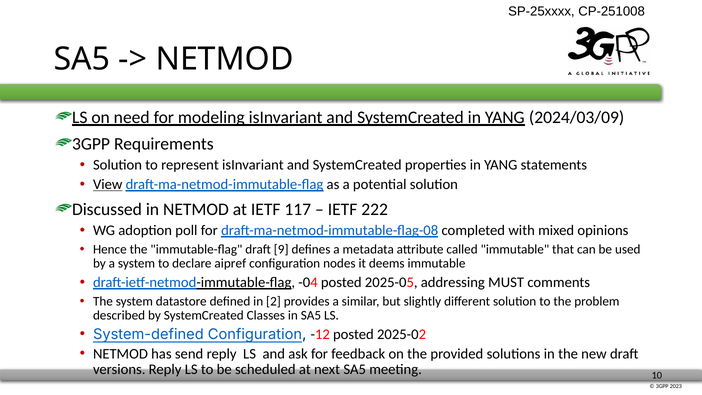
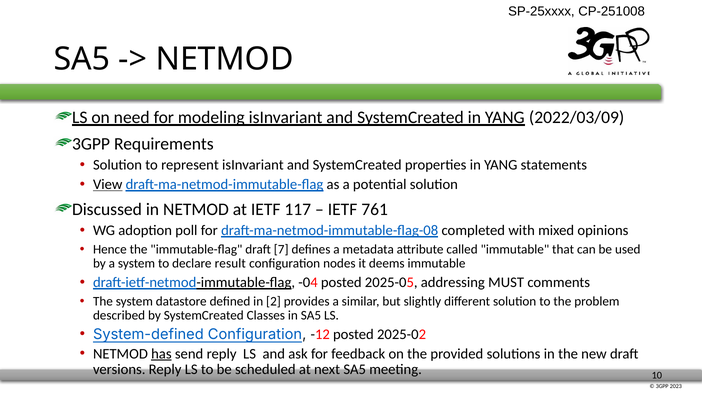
2024/03/09: 2024/03/09 -> 2022/03/09
222: 222 -> 761
9: 9 -> 7
aipref: aipref -> result
has underline: none -> present
